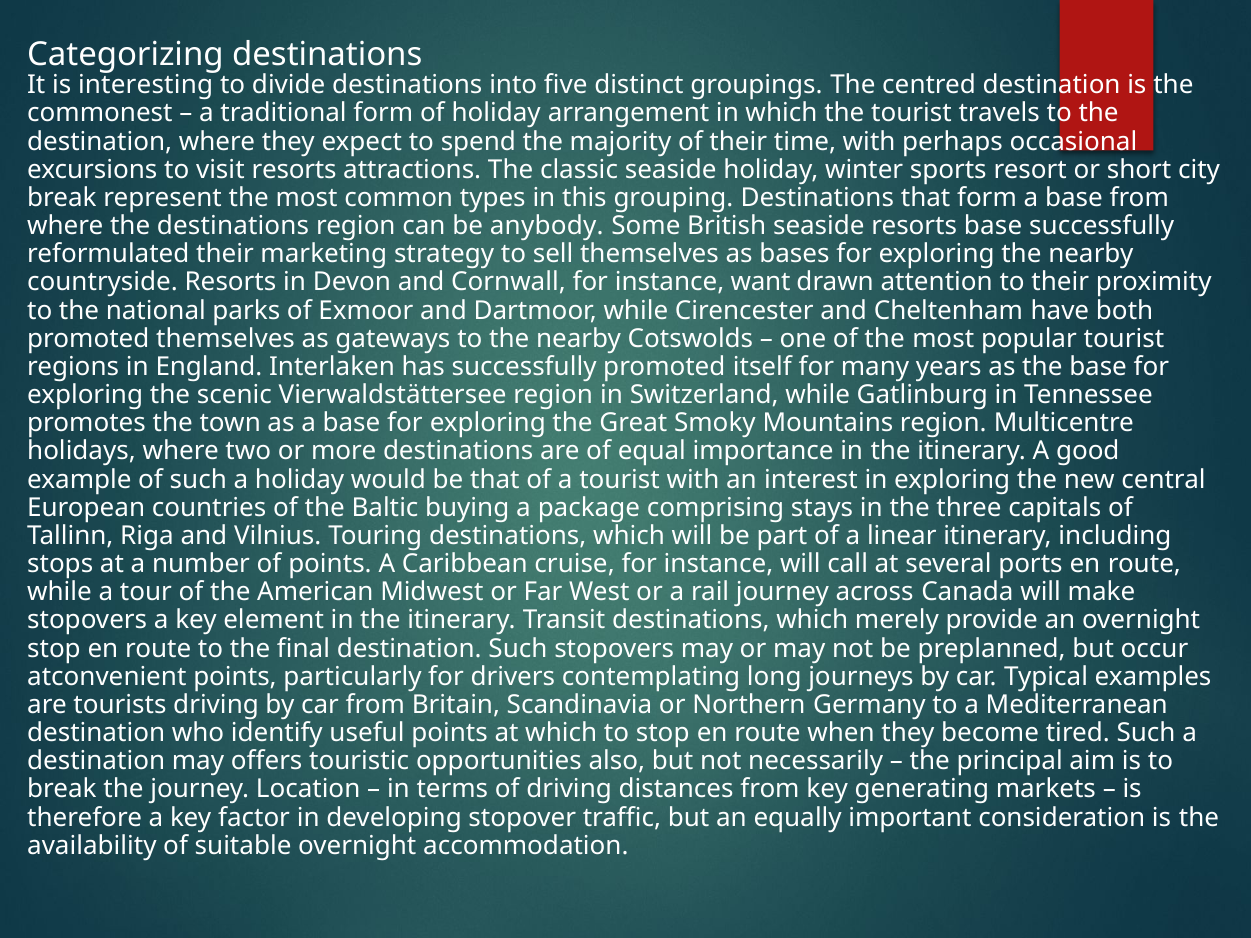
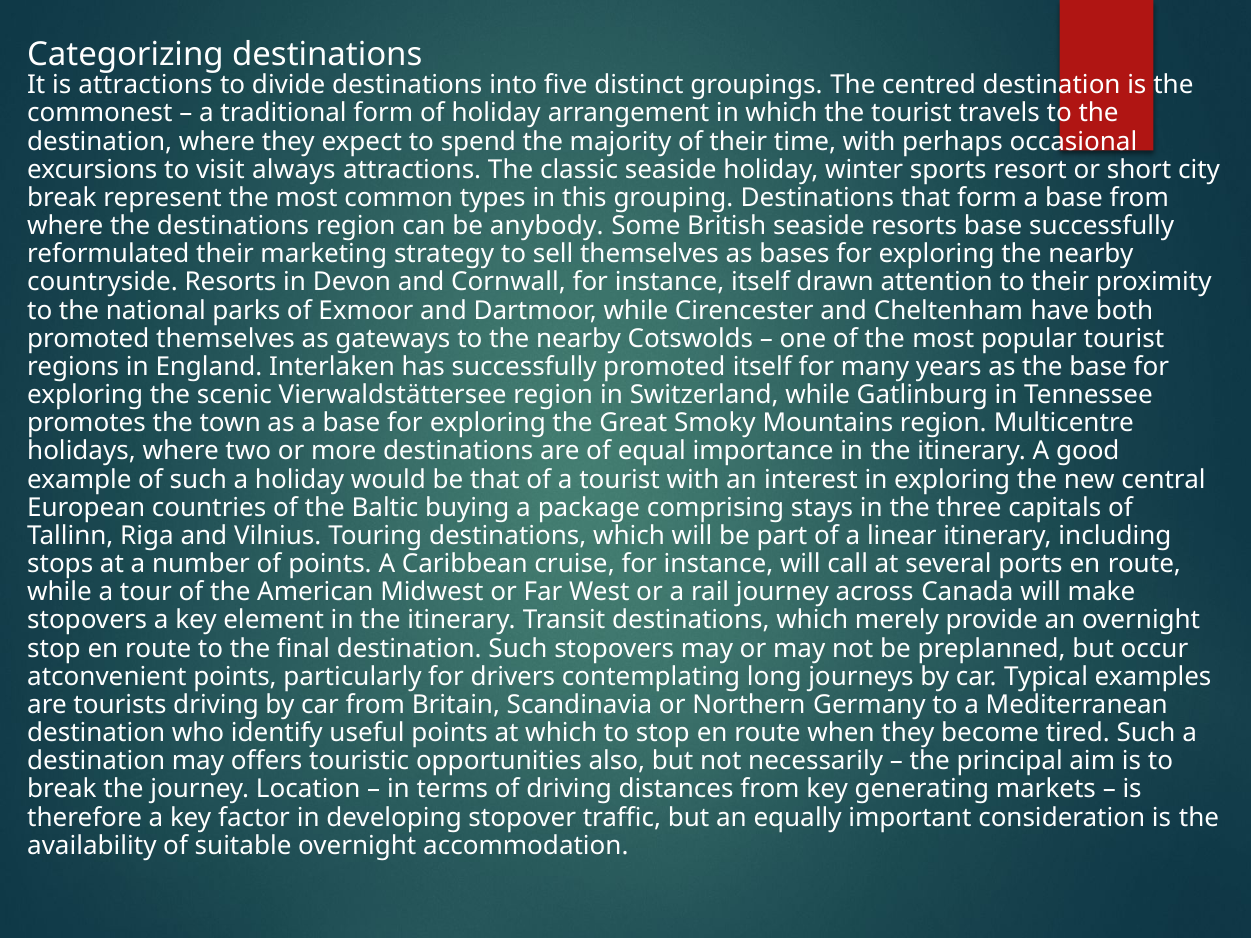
is interesting: interesting -> attractions
visit resorts: resorts -> always
instance want: want -> itself
